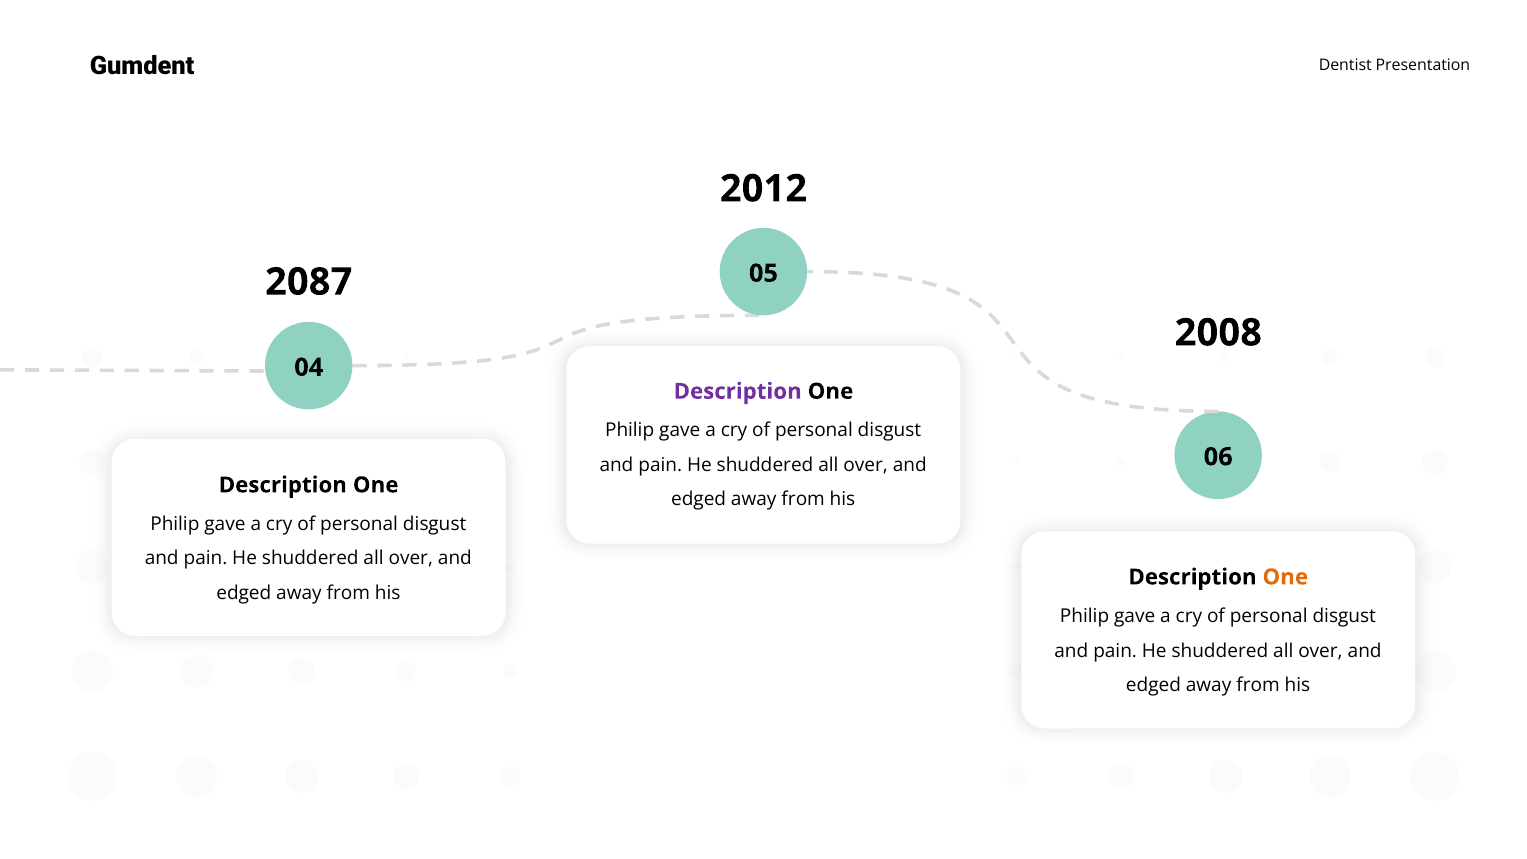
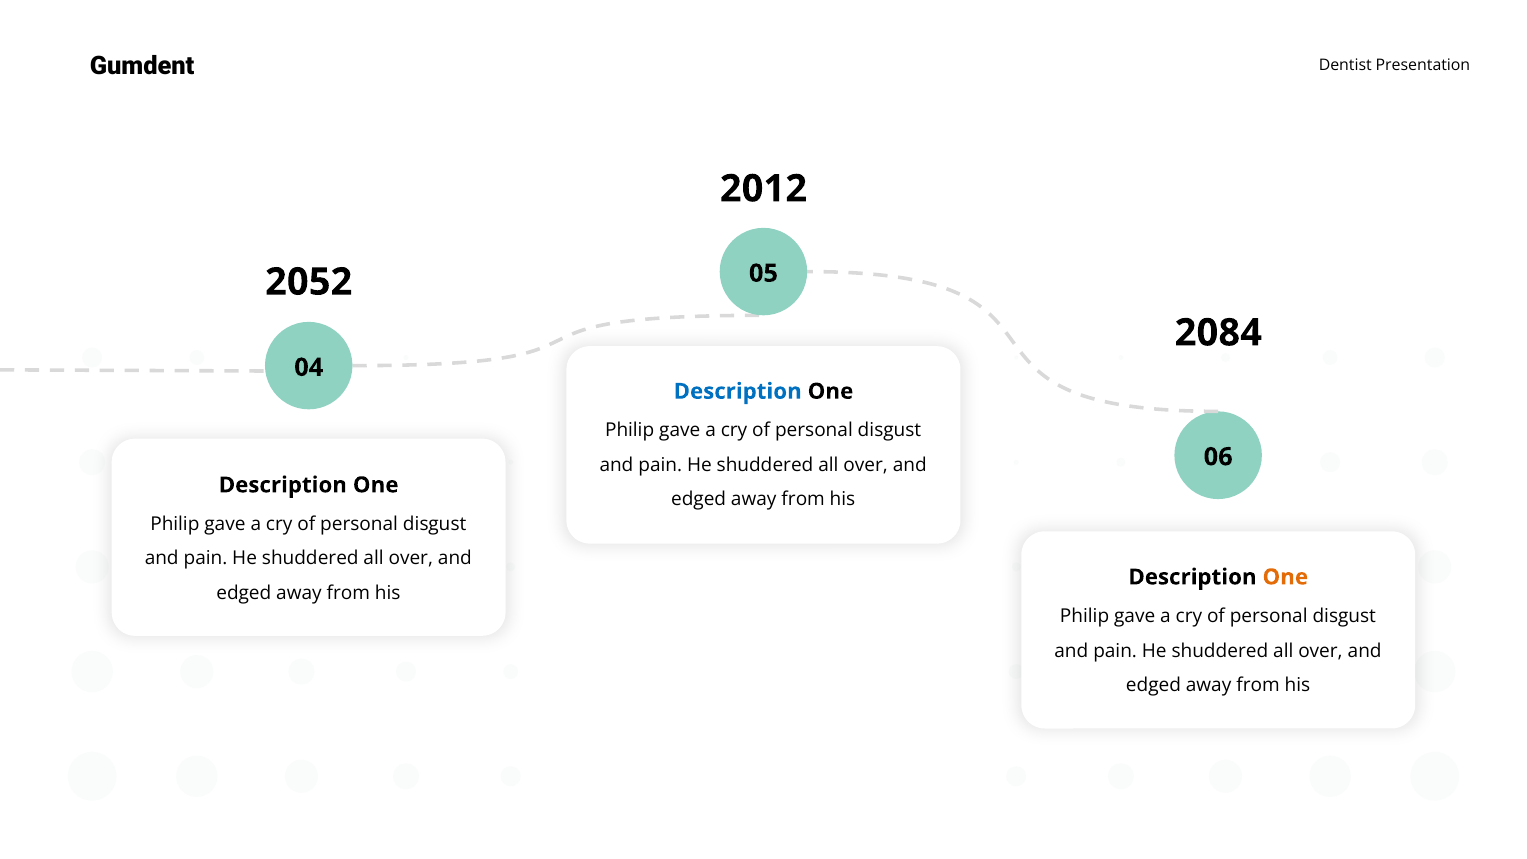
2087: 2087 -> 2052
2008: 2008 -> 2084
Description at (738, 391) colour: purple -> blue
